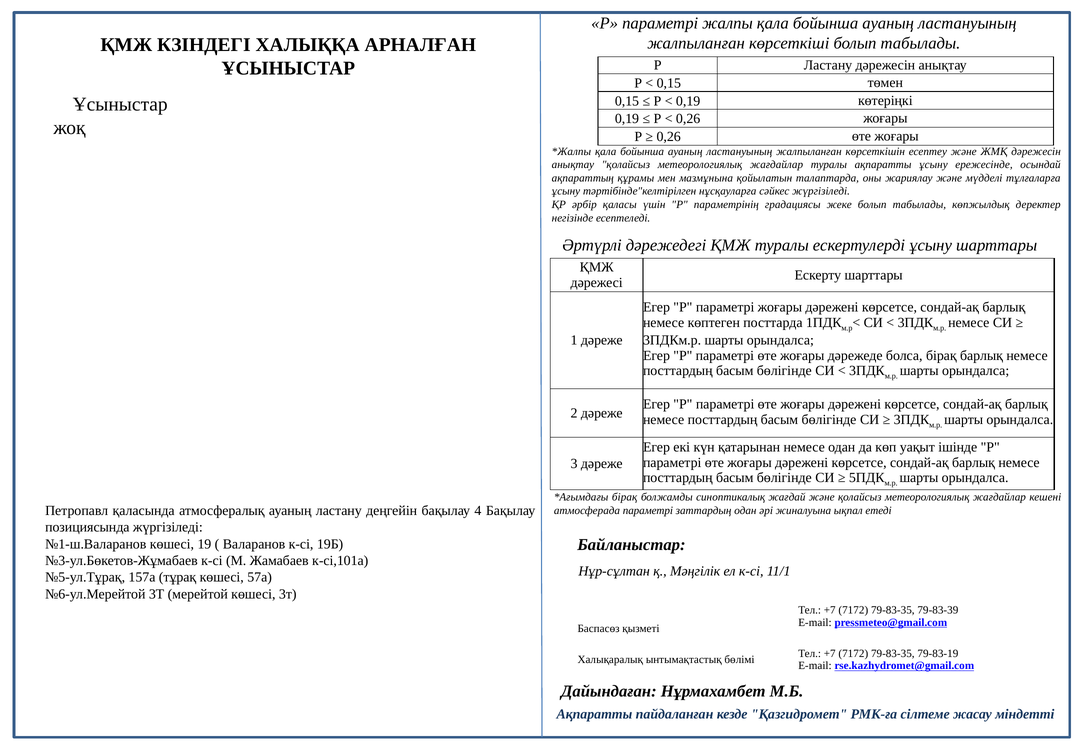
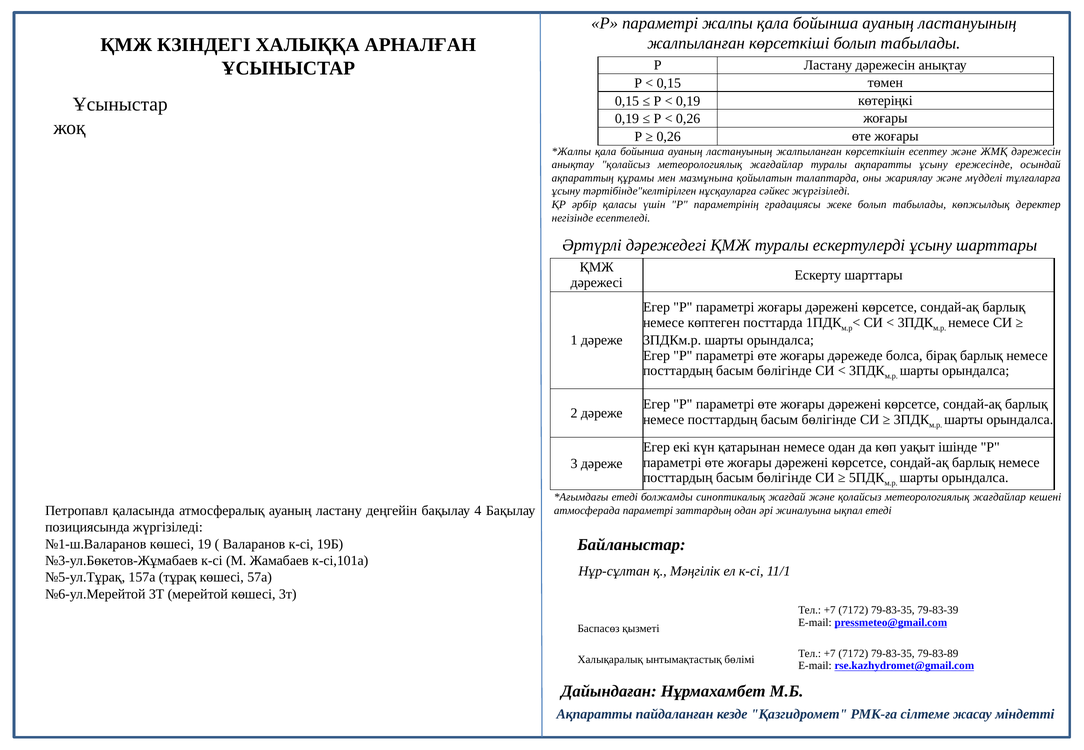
бірақ at (625, 498): бірақ -> етеді
79-83-19: 79-83-19 -> 79-83-89
